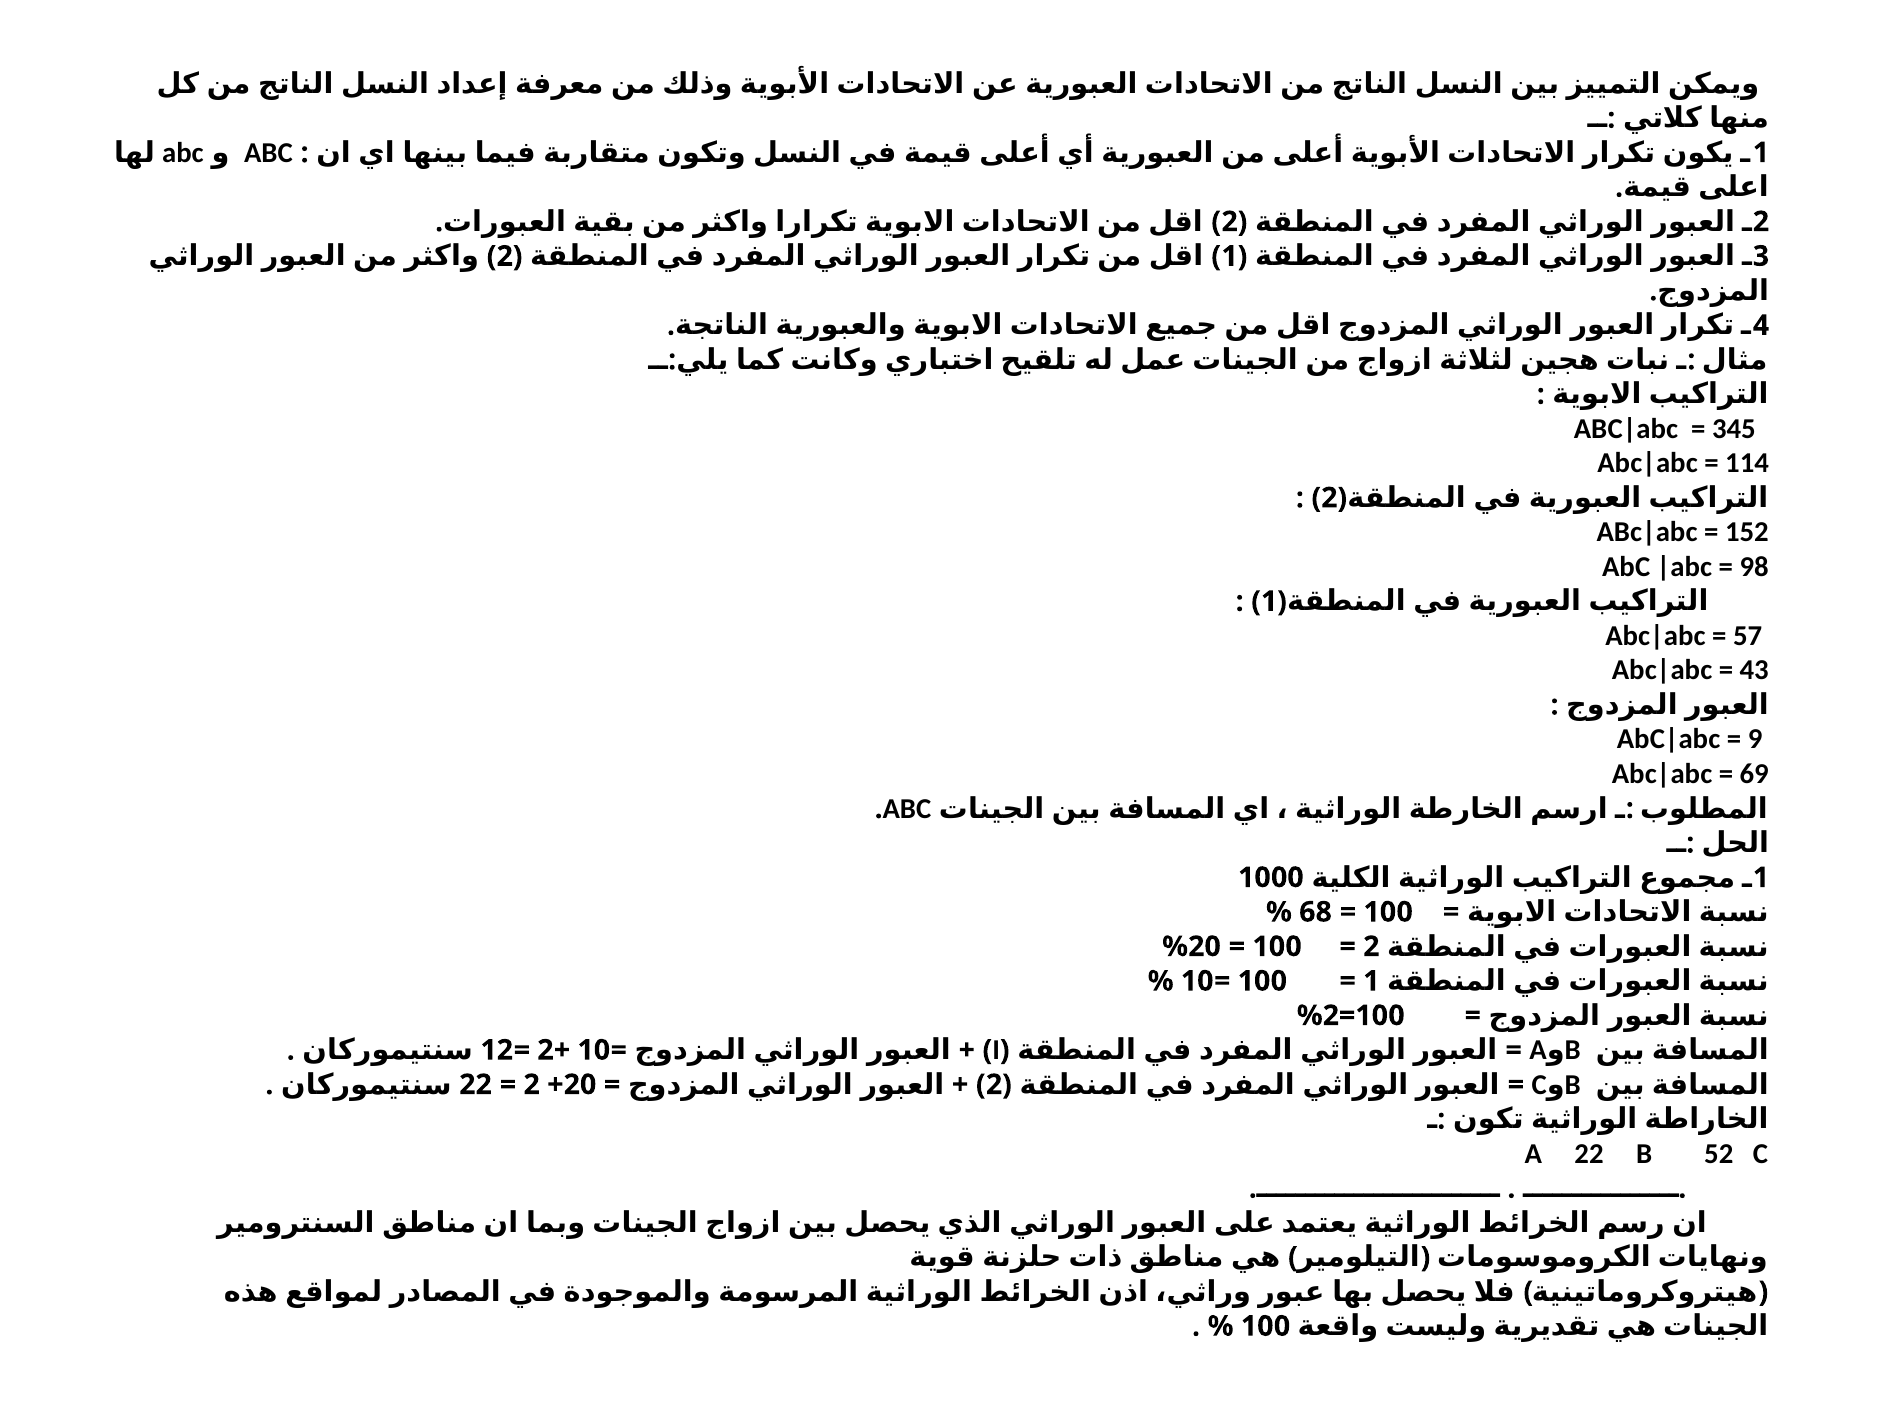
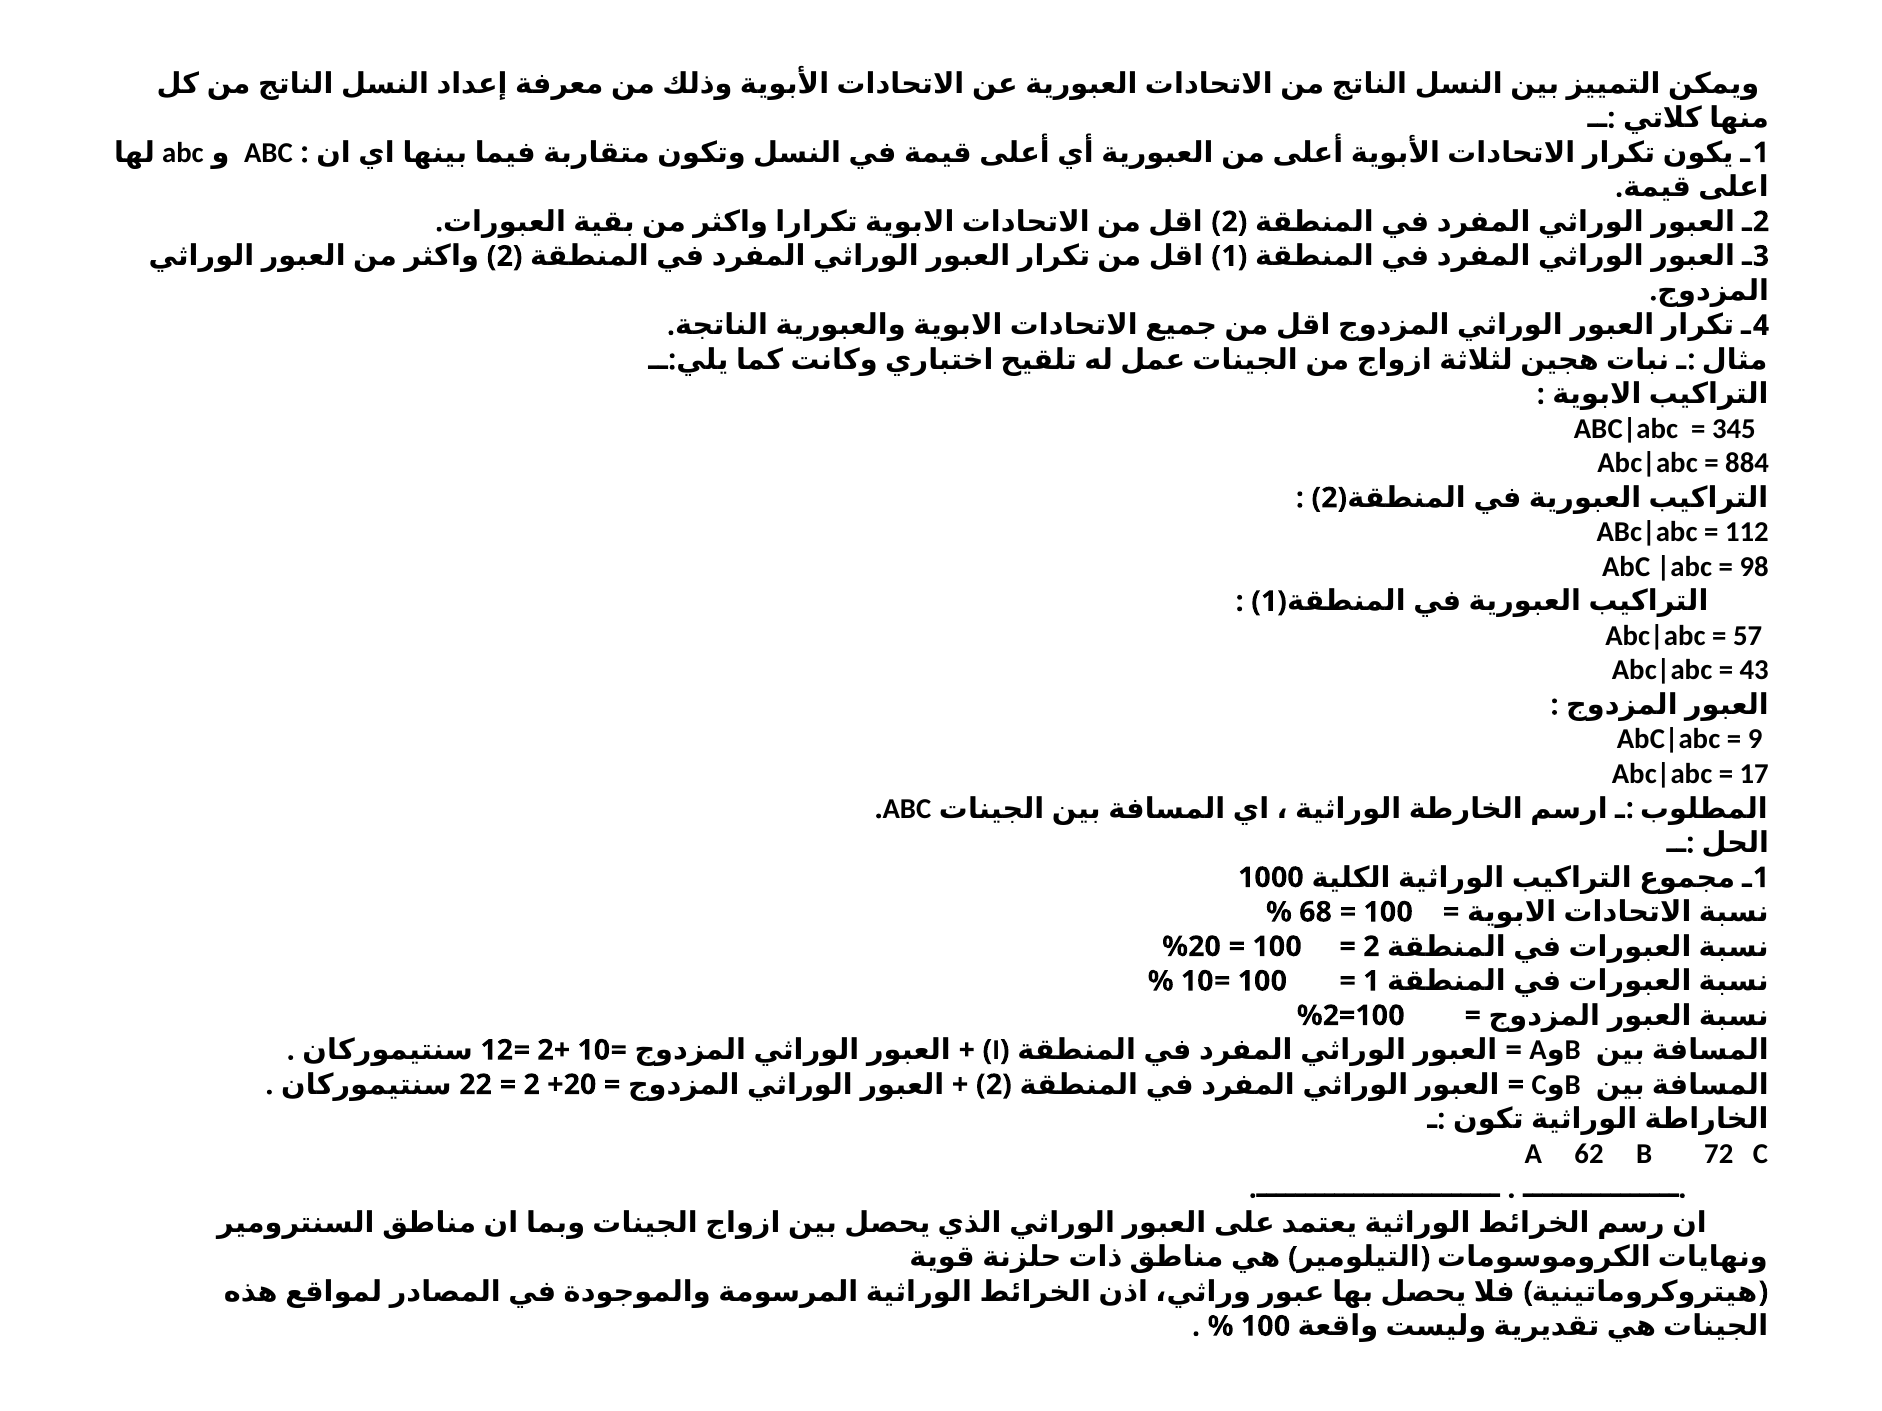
114: 114 -> 884
152: 152 -> 112
69: 69 -> 17
A 22: 22 -> 62
52: 52 -> 72
